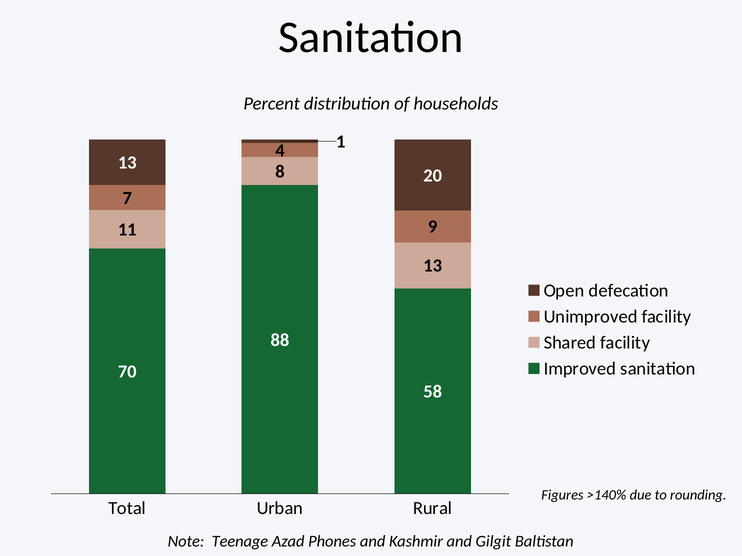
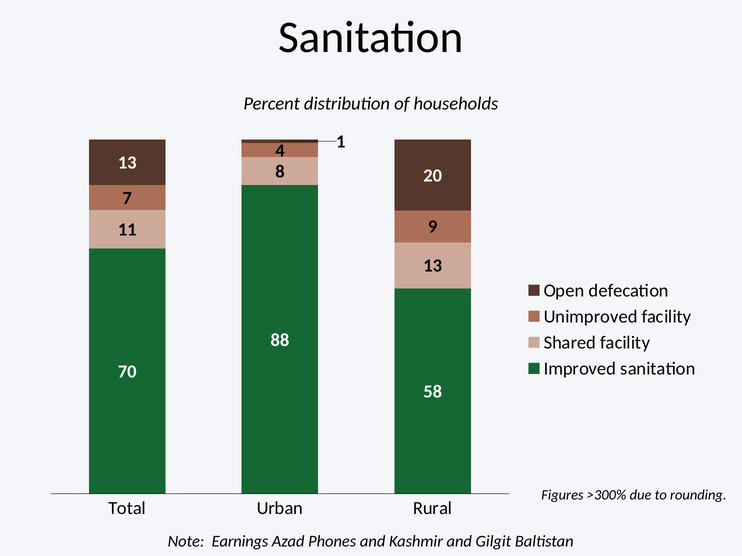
>140%: >140% -> >300%
Teenage: Teenage -> Earnings
